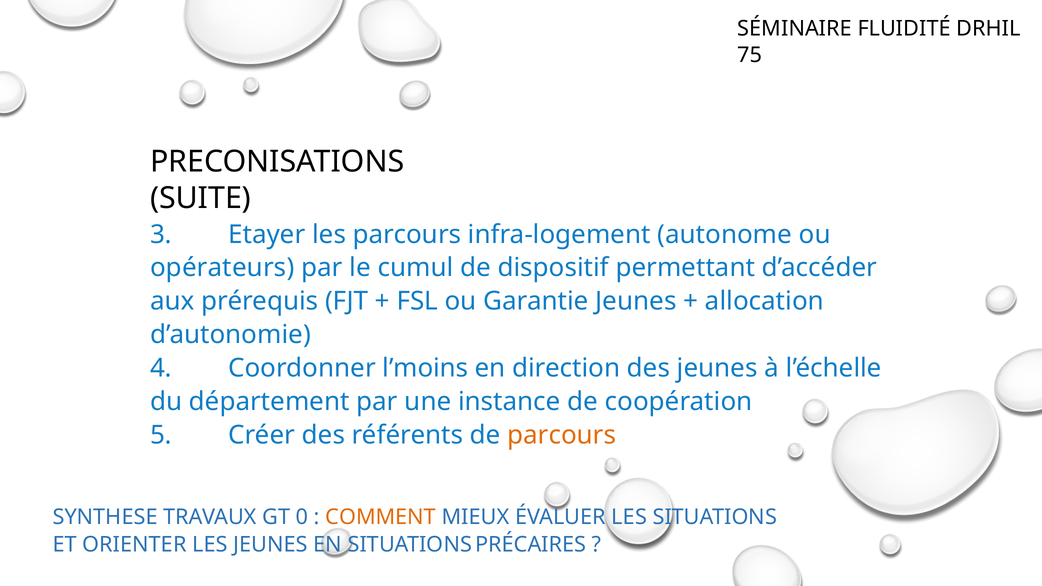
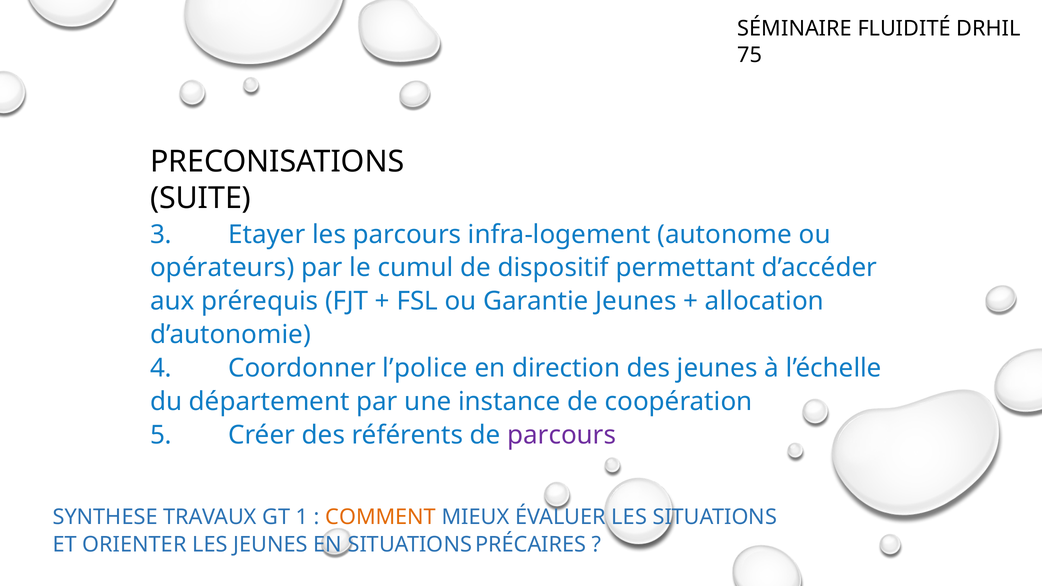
l’moins: l’moins -> l’police
parcours at (562, 435) colour: orange -> purple
0: 0 -> 1
